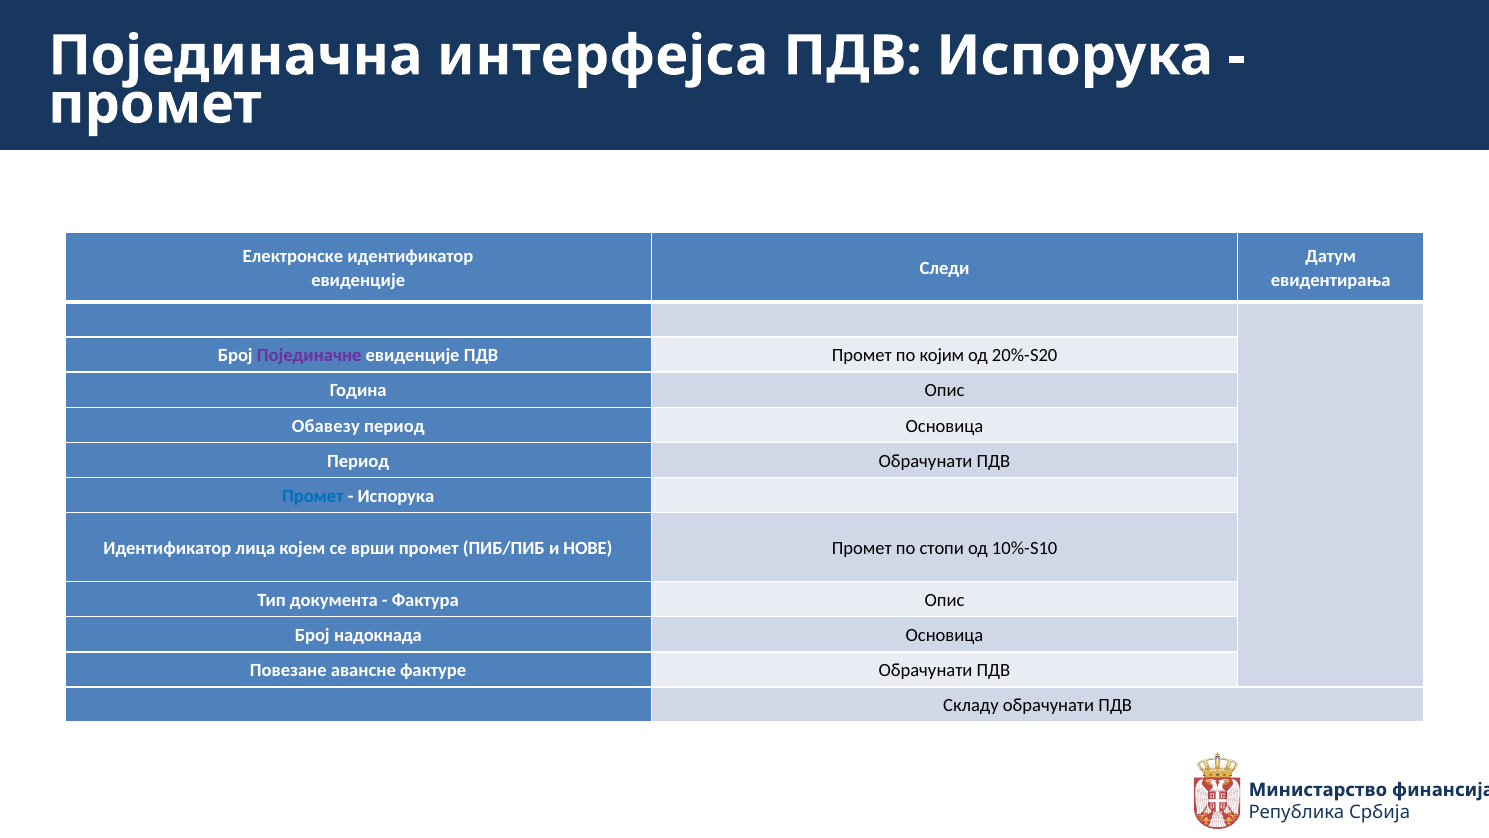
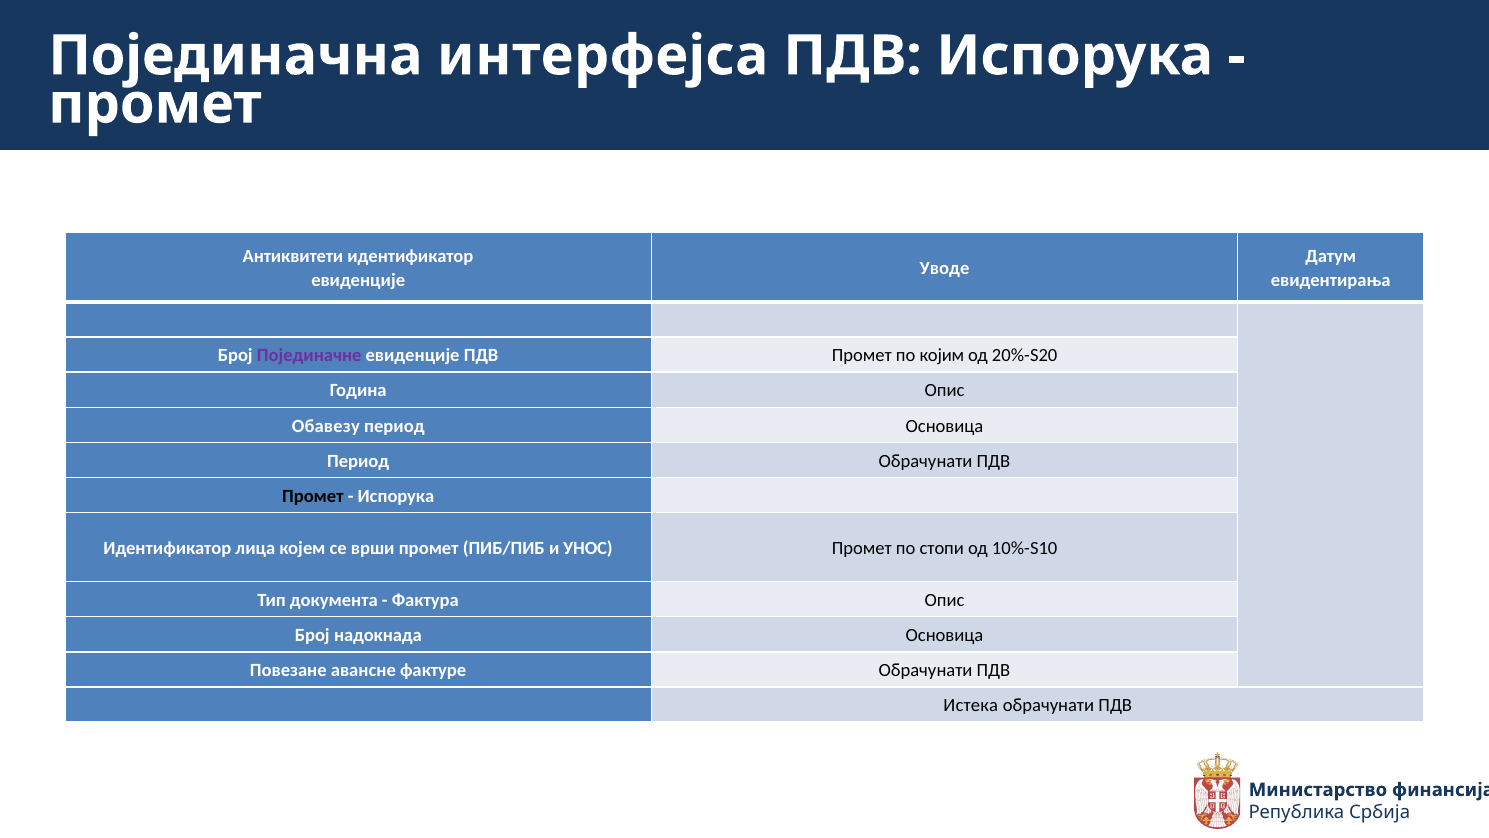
Електронске: Електронске -> Антиквитети
Следи: Следи -> Уводе
Промет at (313, 496) colour: blue -> black
НОВЕ: НОВЕ -> УНОС
Складу: Складу -> Истека
